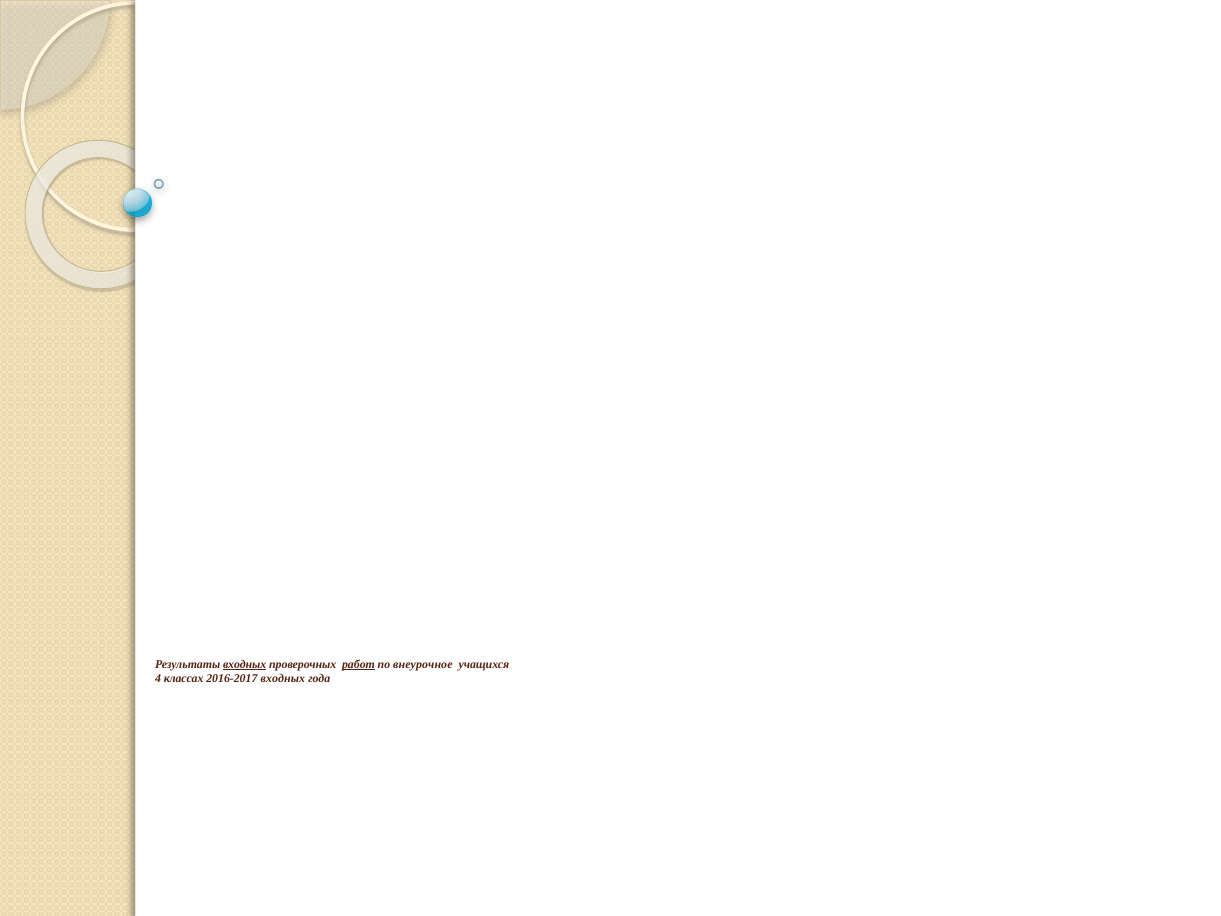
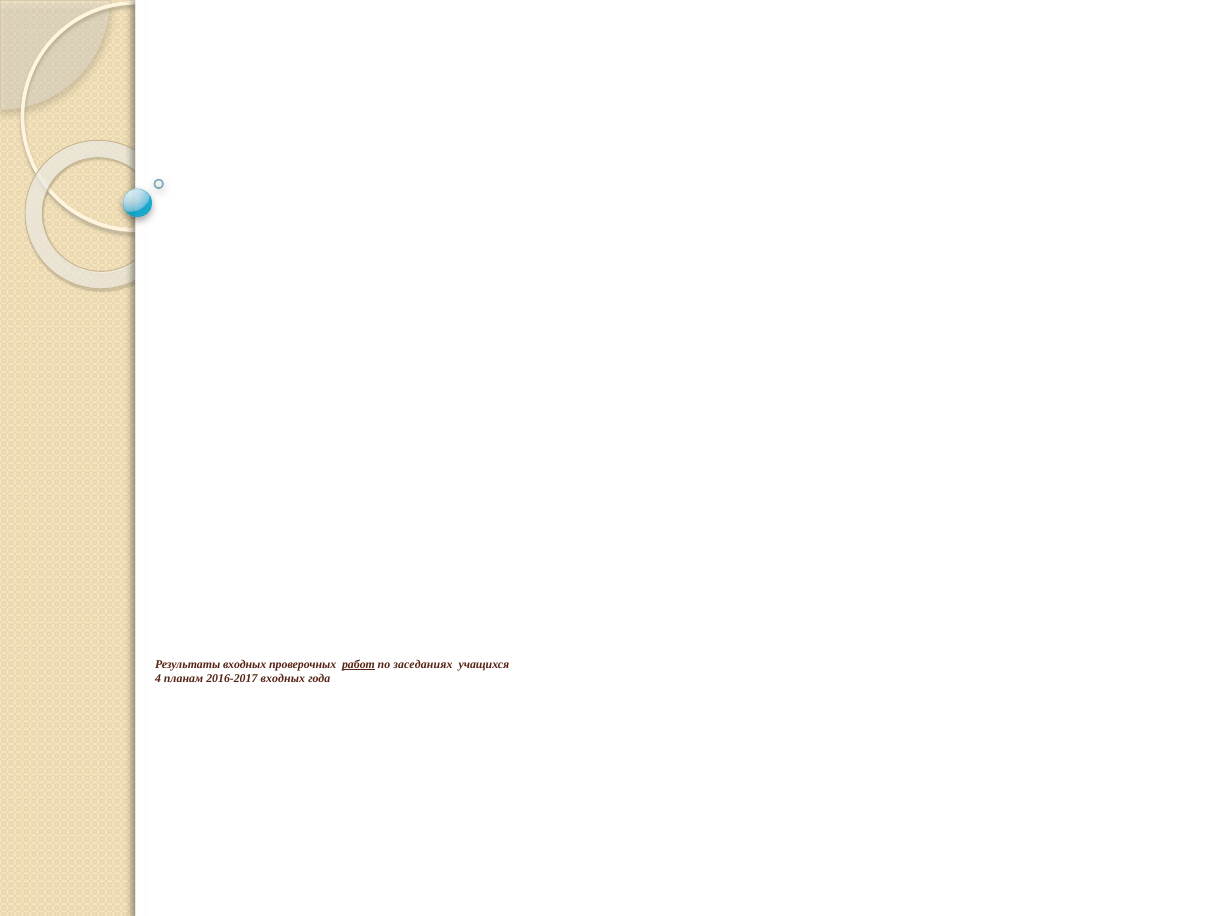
входных at (245, 664) underline: present -> none
внеурочное: внеурочное -> заседаниях
классах: классах -> планам
